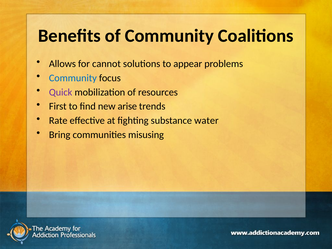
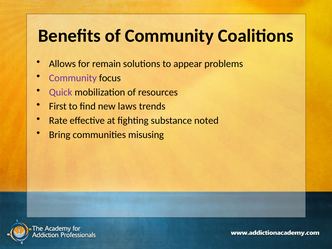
cannot: cannot -> remain
Community at (73, 78) colour: blue -> purple
arise: arise -> laws
water: water -> noted
